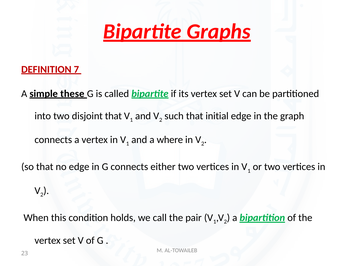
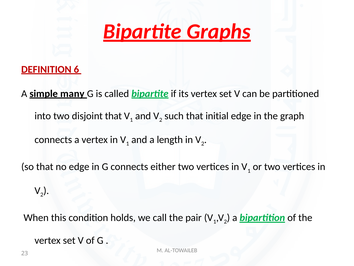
7: 7 -> 6
these: these -> many
where: where -> length
